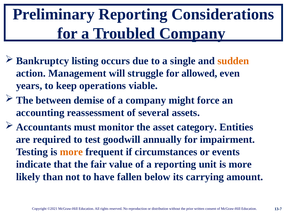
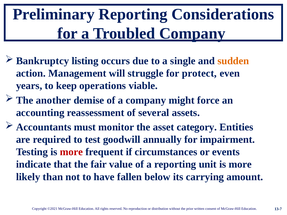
allowed: allowed -> protect
between: between -> another
more at (71, 152) colour: orange -> red
